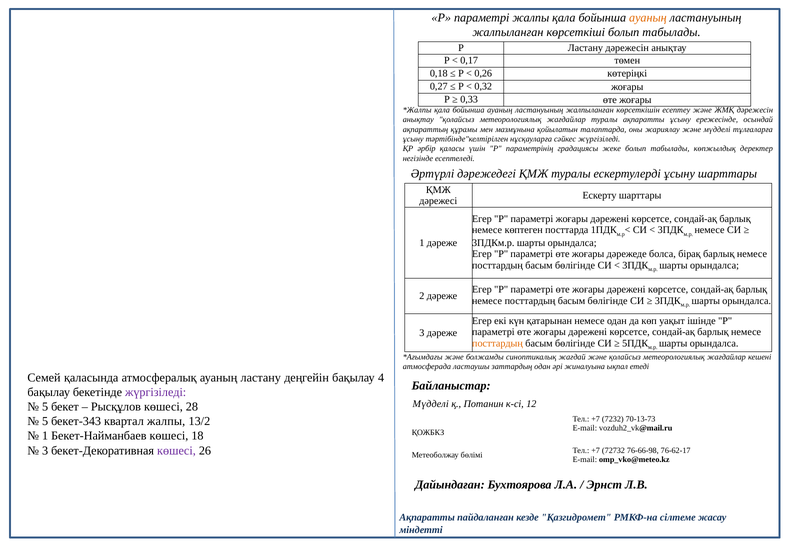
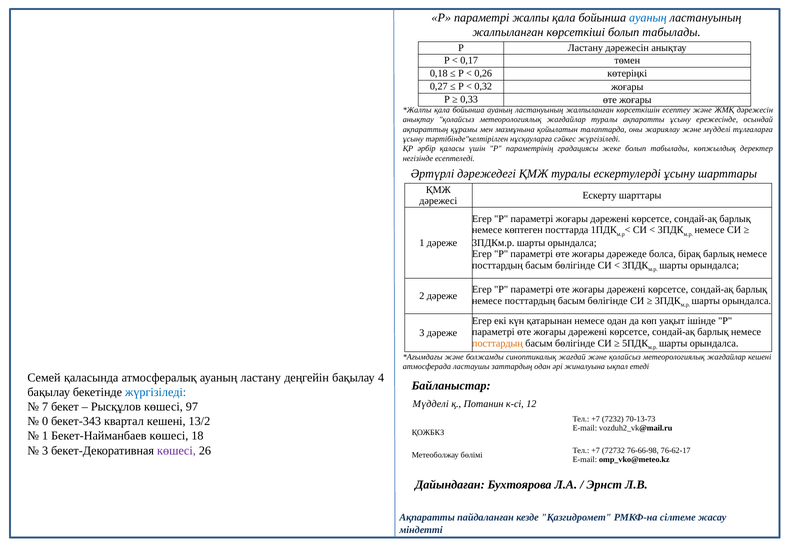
ауаның at (648, 18) colour: orange -> blue
жүргізіледі at (156, 392) colour: purple -> blue
5 at (45, 407): 5 -> 7
28: 28 -> 97
5 at (45, 421): 5 -> 0
квартал жалпы: жалпы -> кешені
